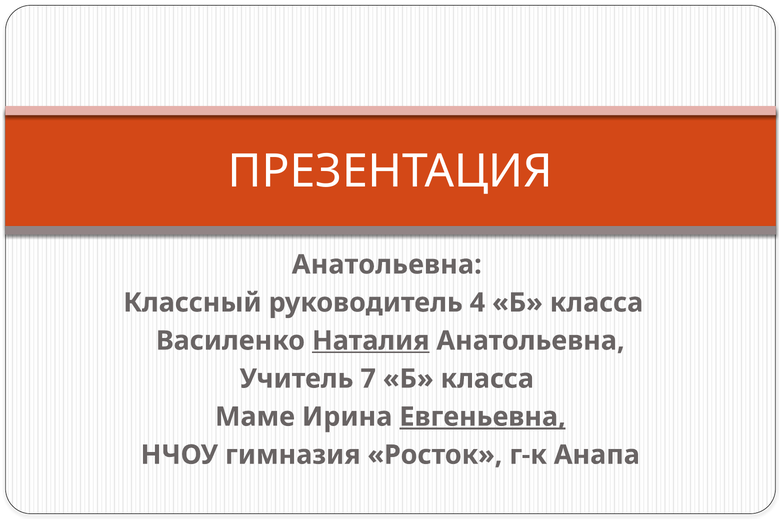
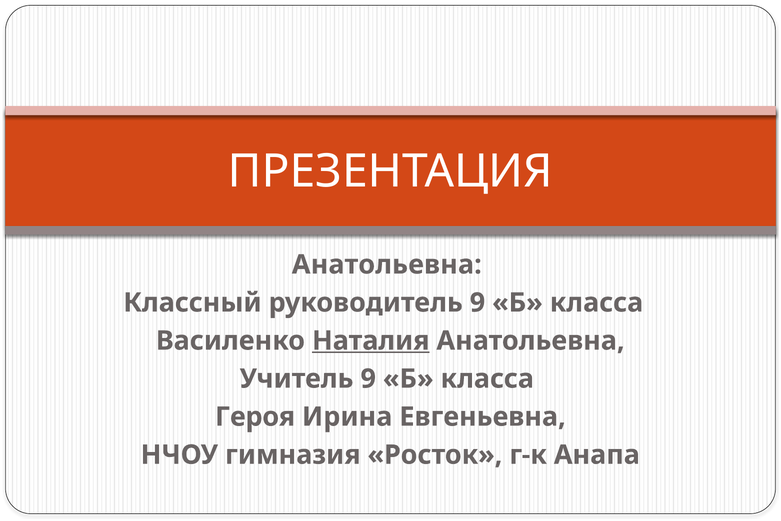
руководитель 4: 4 -> 9
Учитель 7: 7 -> 9
Маме: Маме -> Героя
Евгеньевна underline: present -> none
